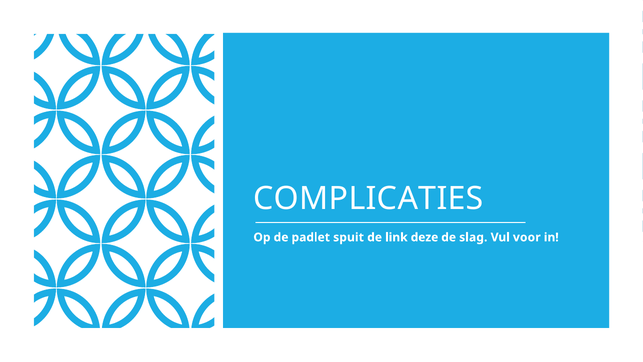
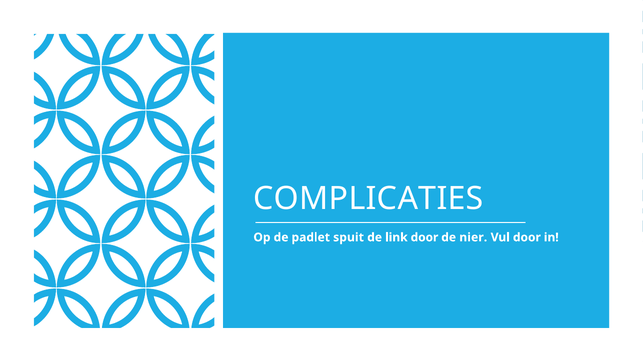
link deze: deze -> door
slag: slag -> nier
Vul voor: voor -> door
